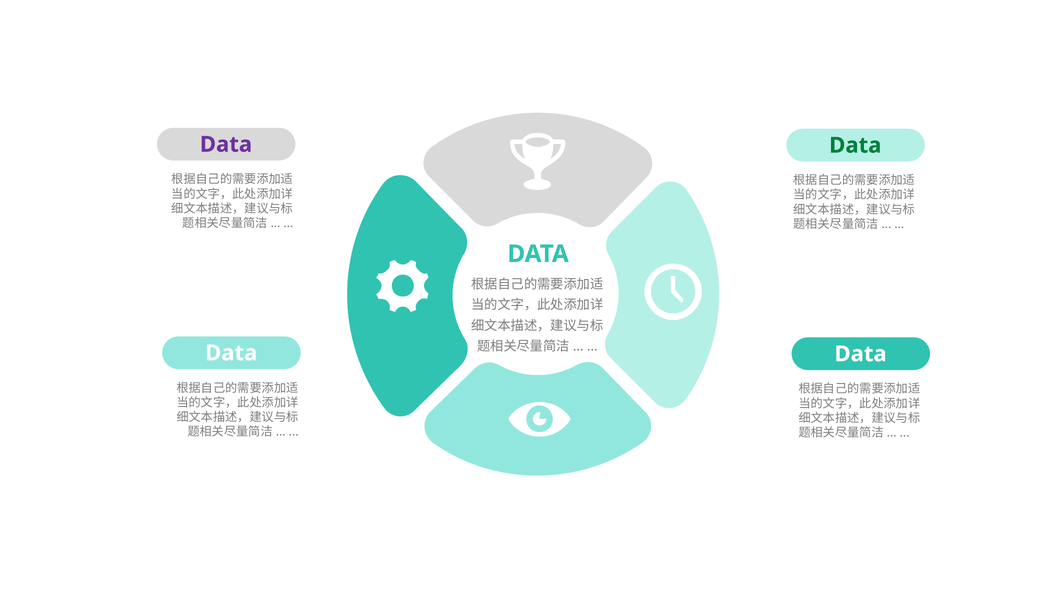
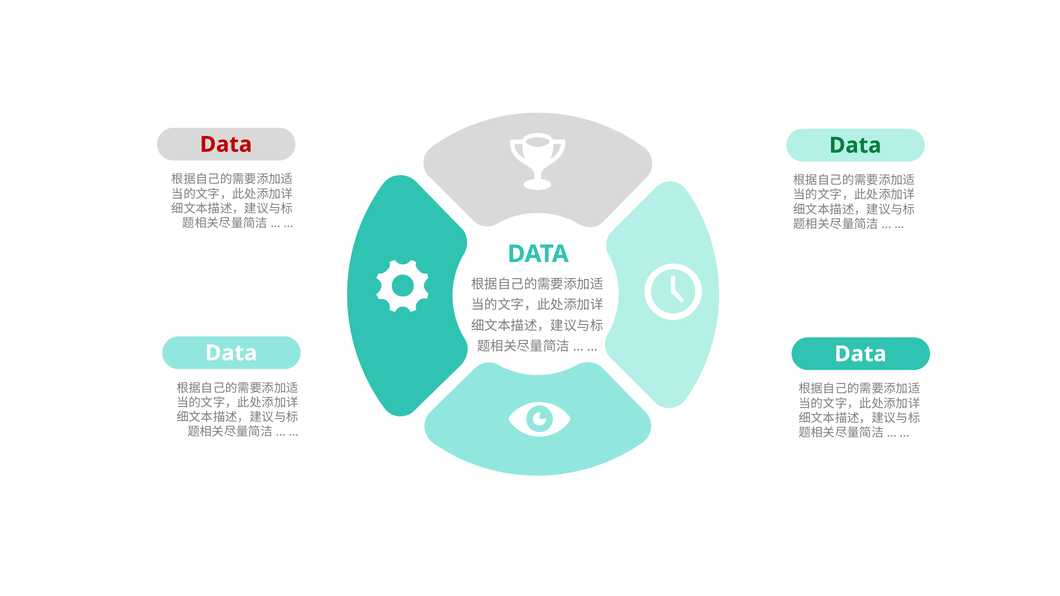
Data at (226, 145) colour: purple -> red
